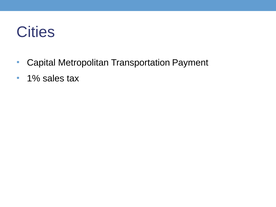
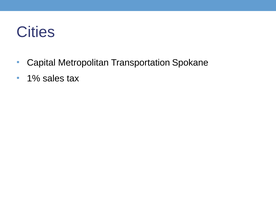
Payment: Payment -> Spokane
